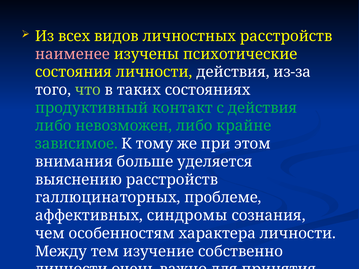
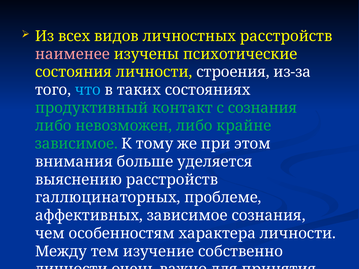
личности действия: действия -> строения
что colour: light green -> light blue
с действия: действия -> сознания
аффективных синдромы: синдромы -> зависимое
